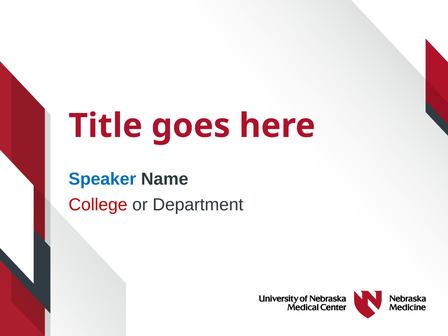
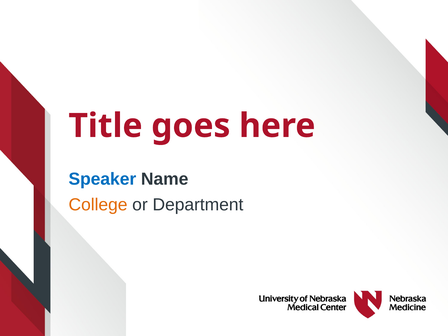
College colour: red -> orange
